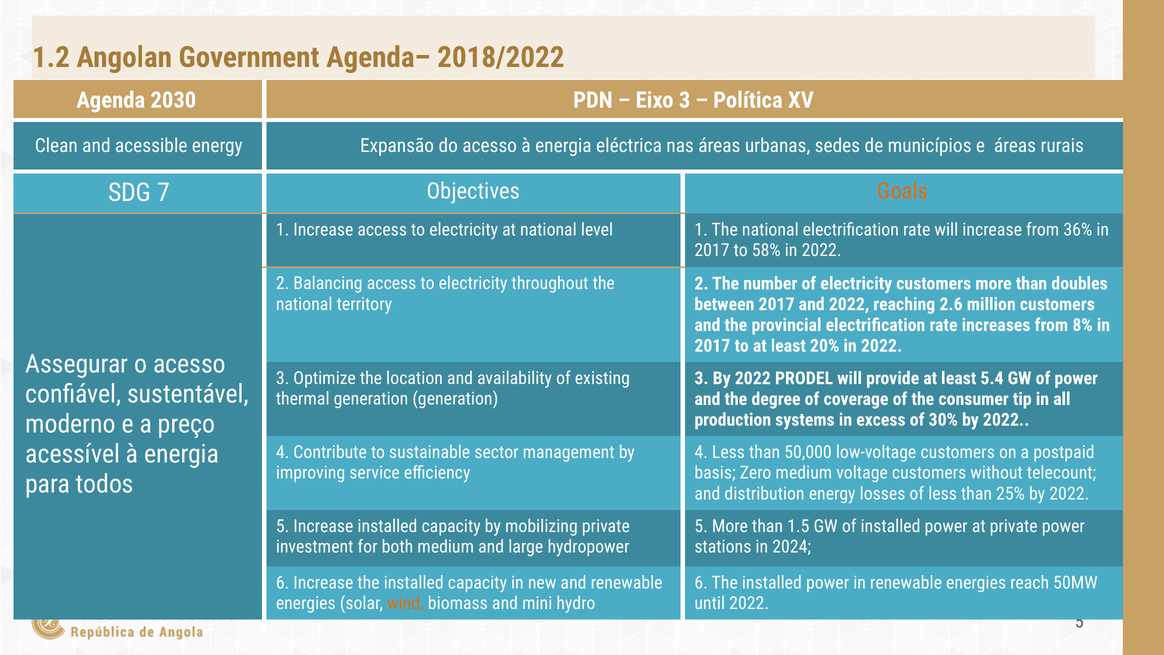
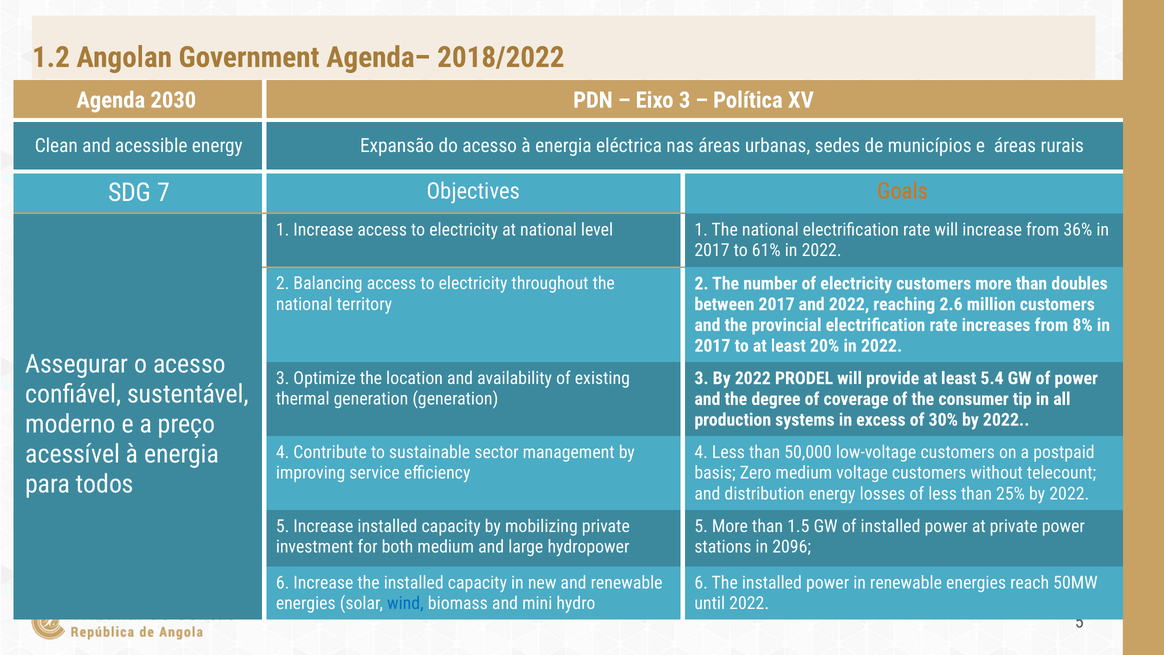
58%: 58% -> 61%
2024: 2024 -> 2096
wind colour: orange -> blue
